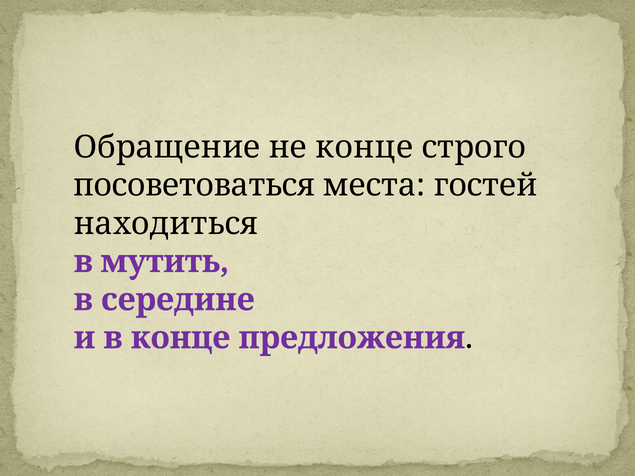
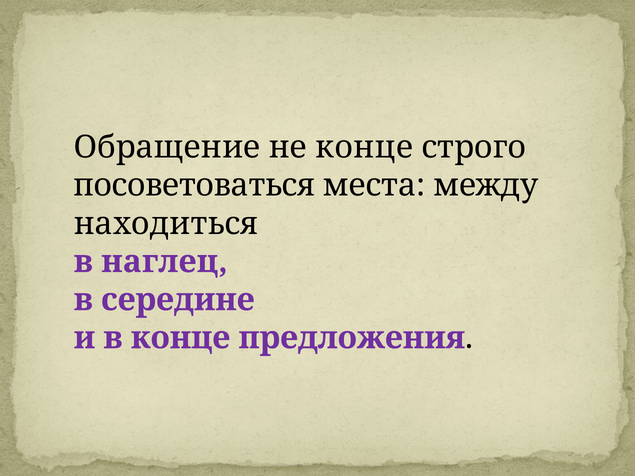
гостей: гостей -> между
мутить: мутить -> наглец
